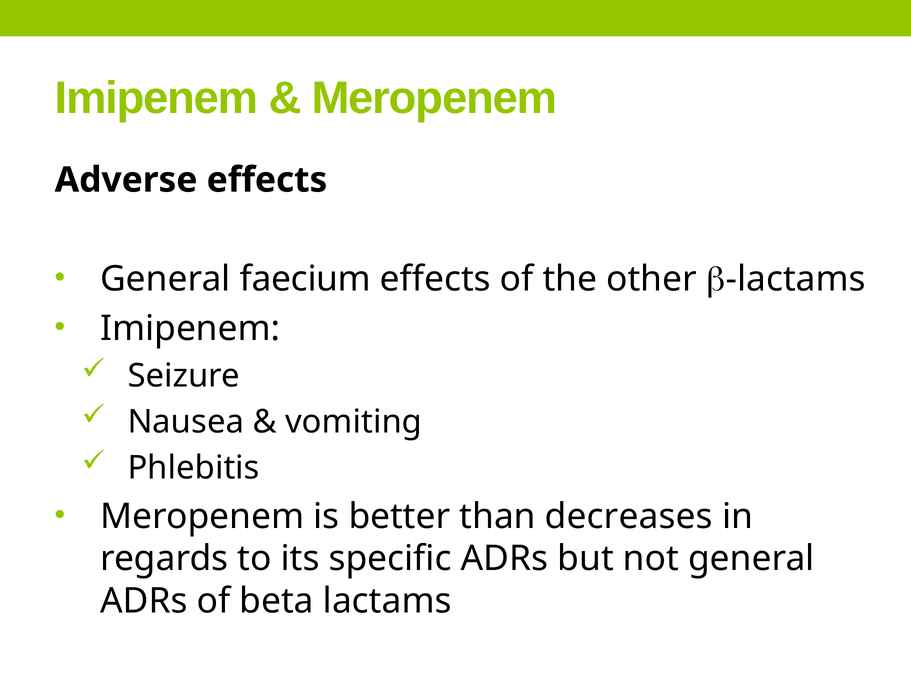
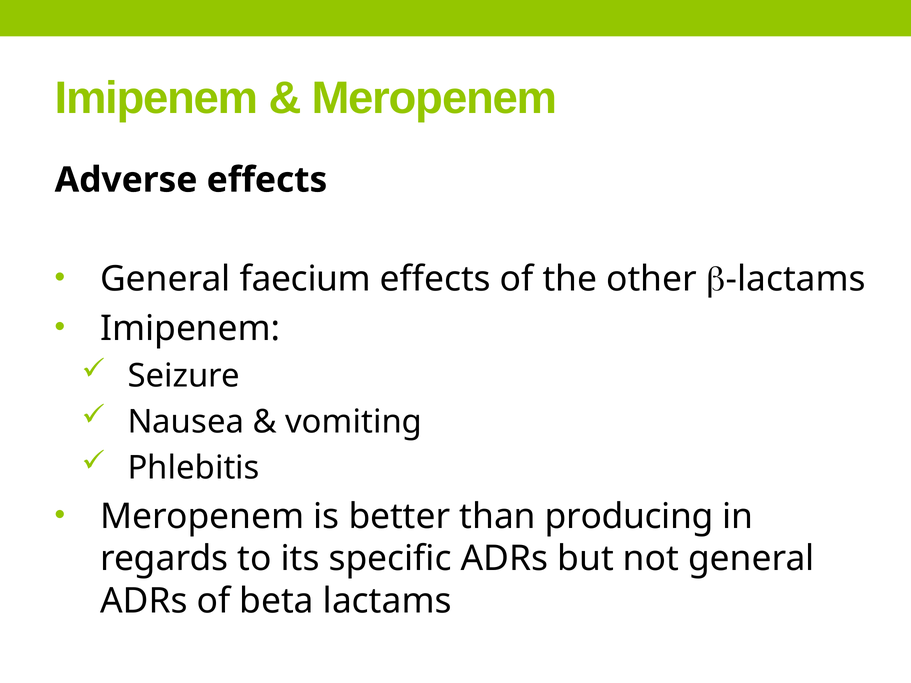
decreases: decreases -> producing
